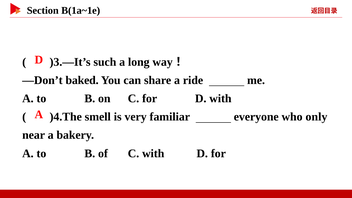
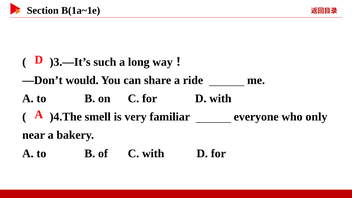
baked: baked -> would
